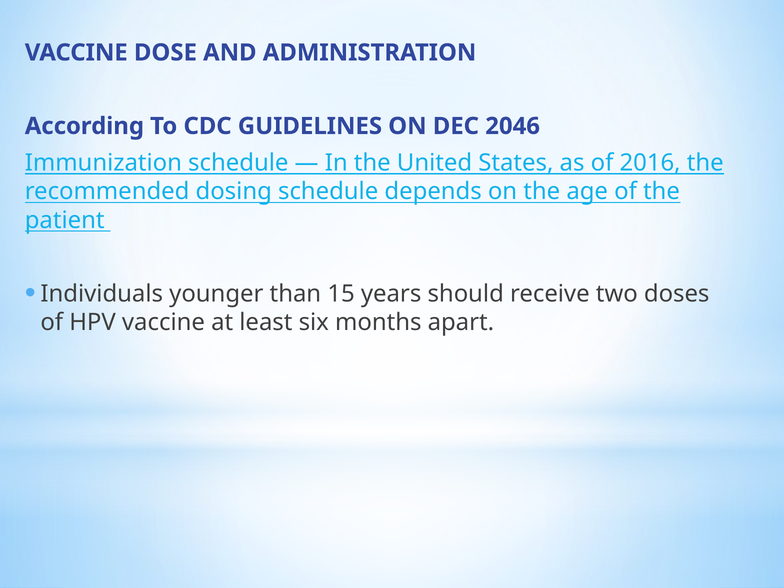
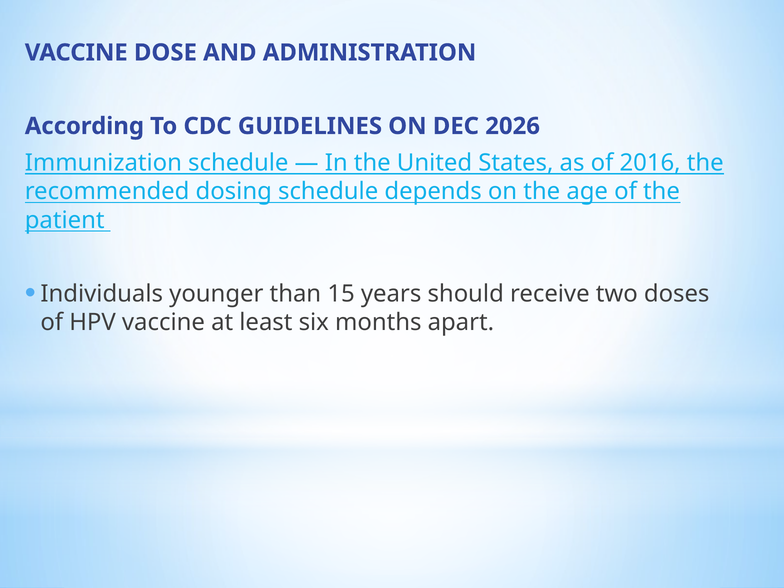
2046: 2046 -> 2026
